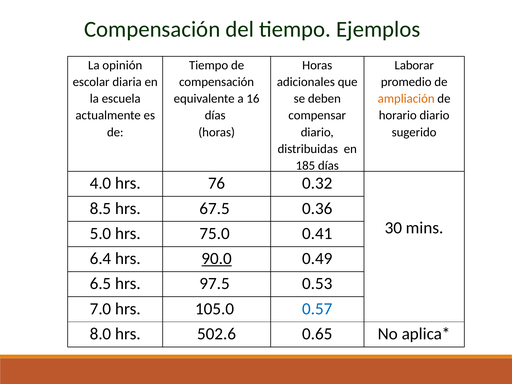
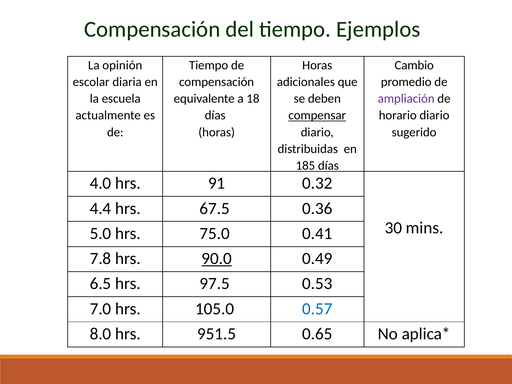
Laborar: Laborar -> Cambio
16: 16 -> 18
ampliación colour: orange -> purple
compensar underline: none -> present
76: 76 -> 91
8.5: 8.5 -> 4.4
6.4: 6.4 -> 7.8
502.6: 502.6 -> 951.5
